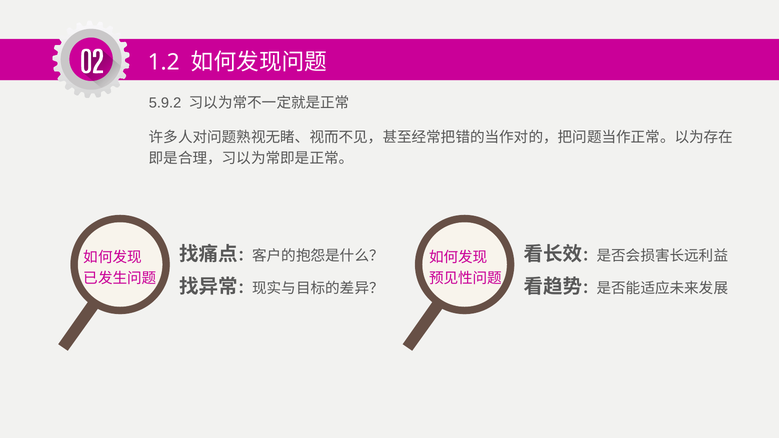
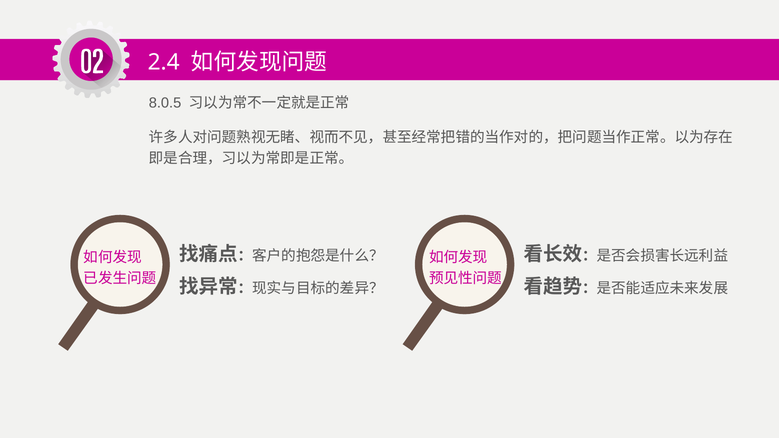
1.2: 1.2 -> 2.4
5.9.2: 5.9.2 -> 8.0.5
